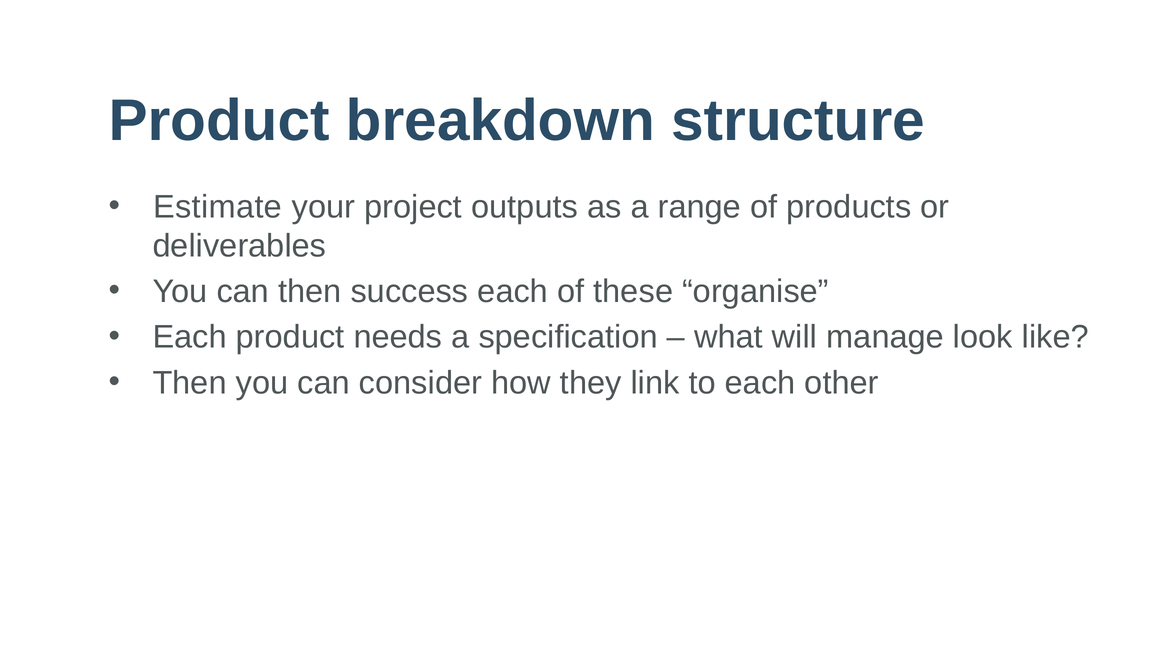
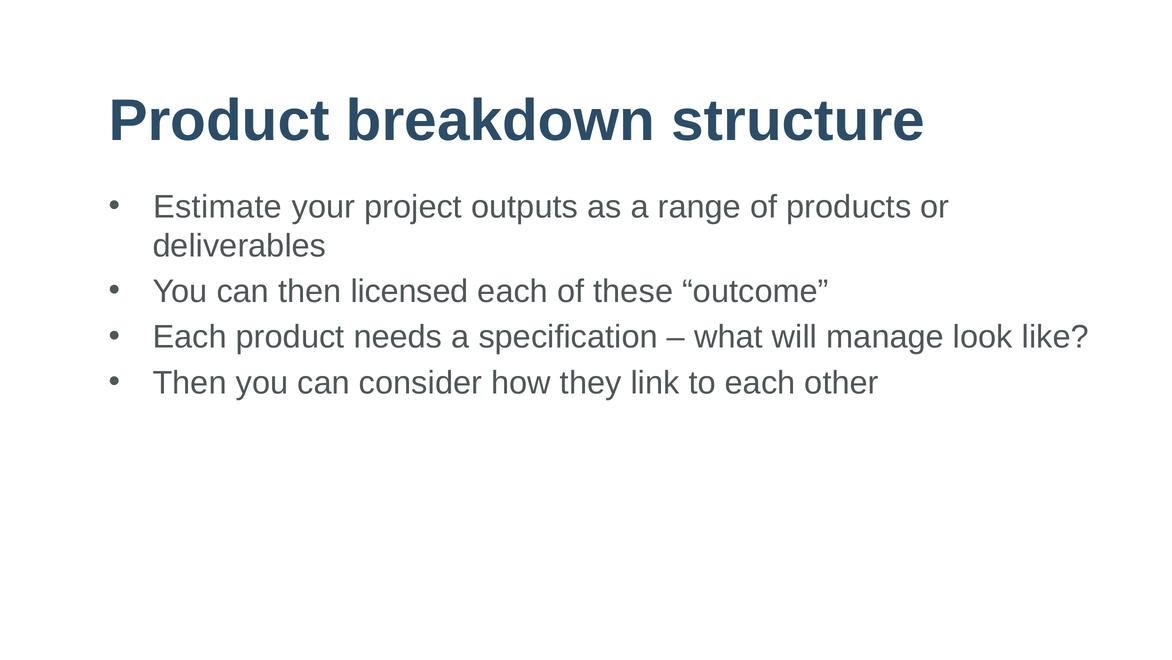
success: success -> licensed
organise: organise -> outcome
